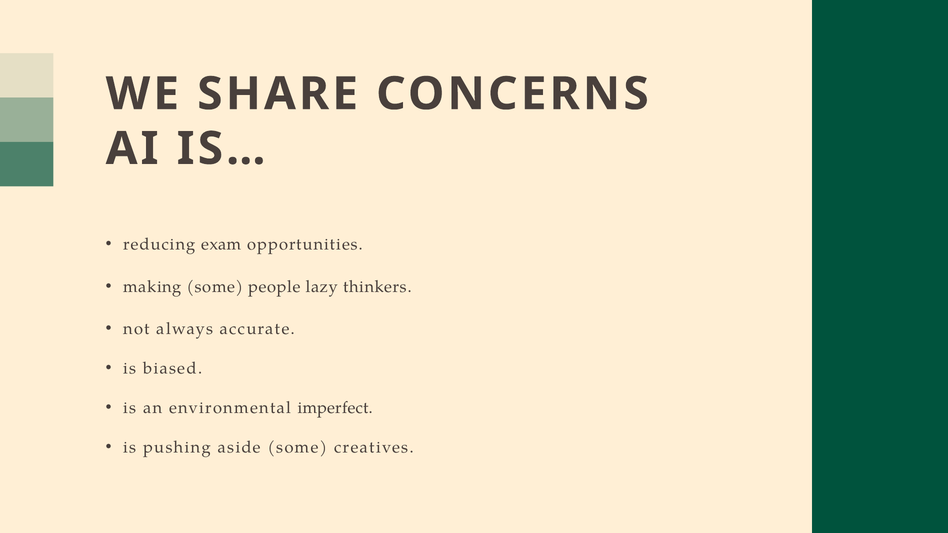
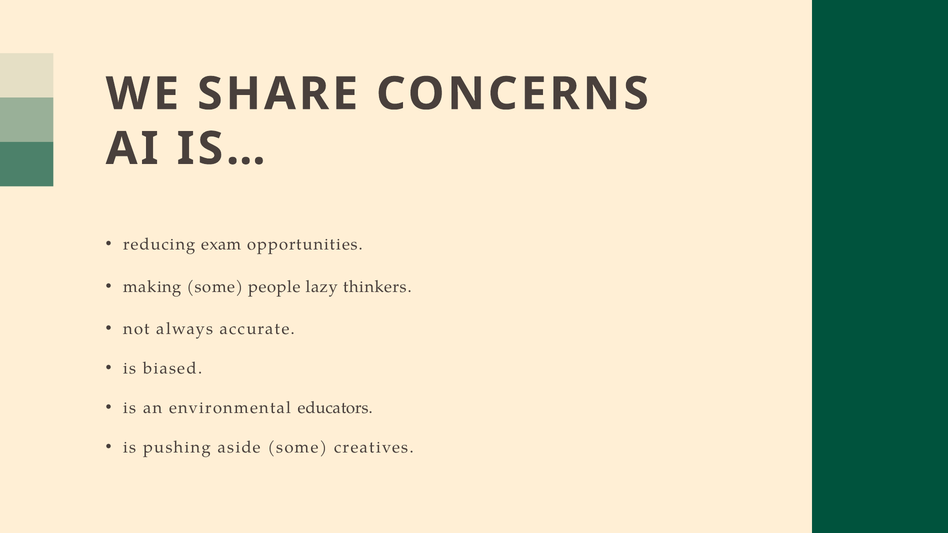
imperfect: imperfect -> educators
